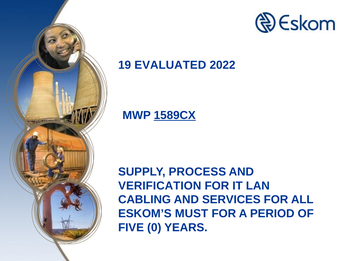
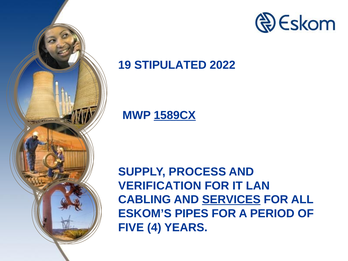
EVALUATED: EVALUATED -> STIPULATED
SERVICES underline: none -> present
MUST: MUST -> PIPES
0: 0 -> 4
